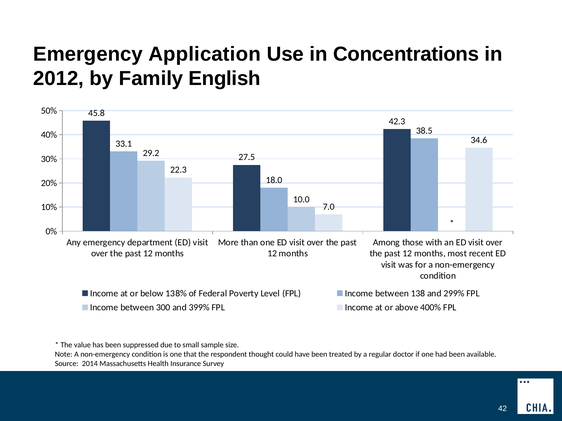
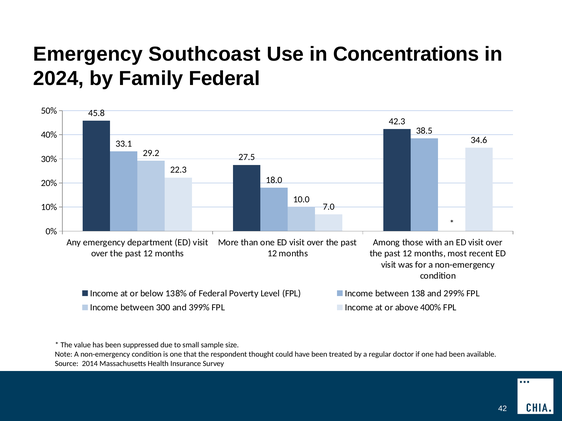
Application: Application -> Southcoast
2012: 2012 -> 2024
Family English: English -> Federal
